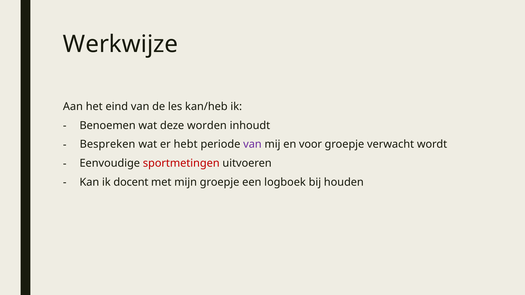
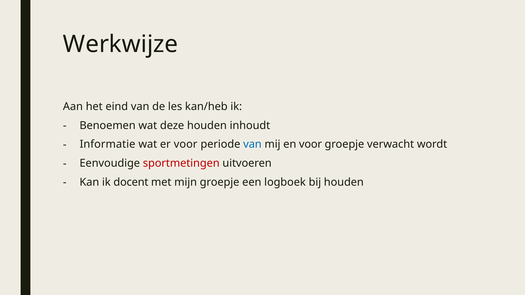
deze worden: worden -> houden
Bespreken: Bespreken -> Informatie
er hebt: hebt -> voor
van at (252, 145) colour: purple -> blue
